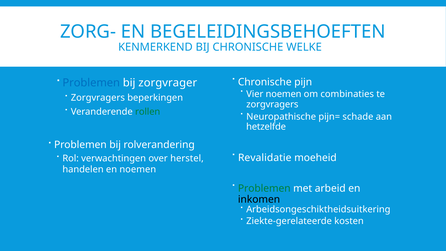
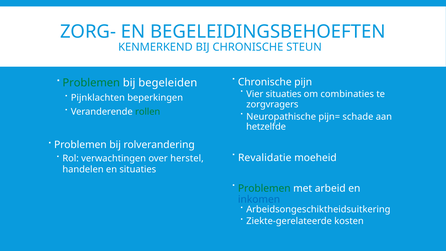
WELKE: WELKE -> STEUN
Problemen at (91, 83) colour: blue -> green
zorgvrager: zorgvrager -> begeleiden
Vier noemen: noemen -> situaties
Zorgvragers at (98, 98): Zorgvragers -> Pijnklachten
en noemen: noemen -> situaties
inkomen colour: black -> blue
